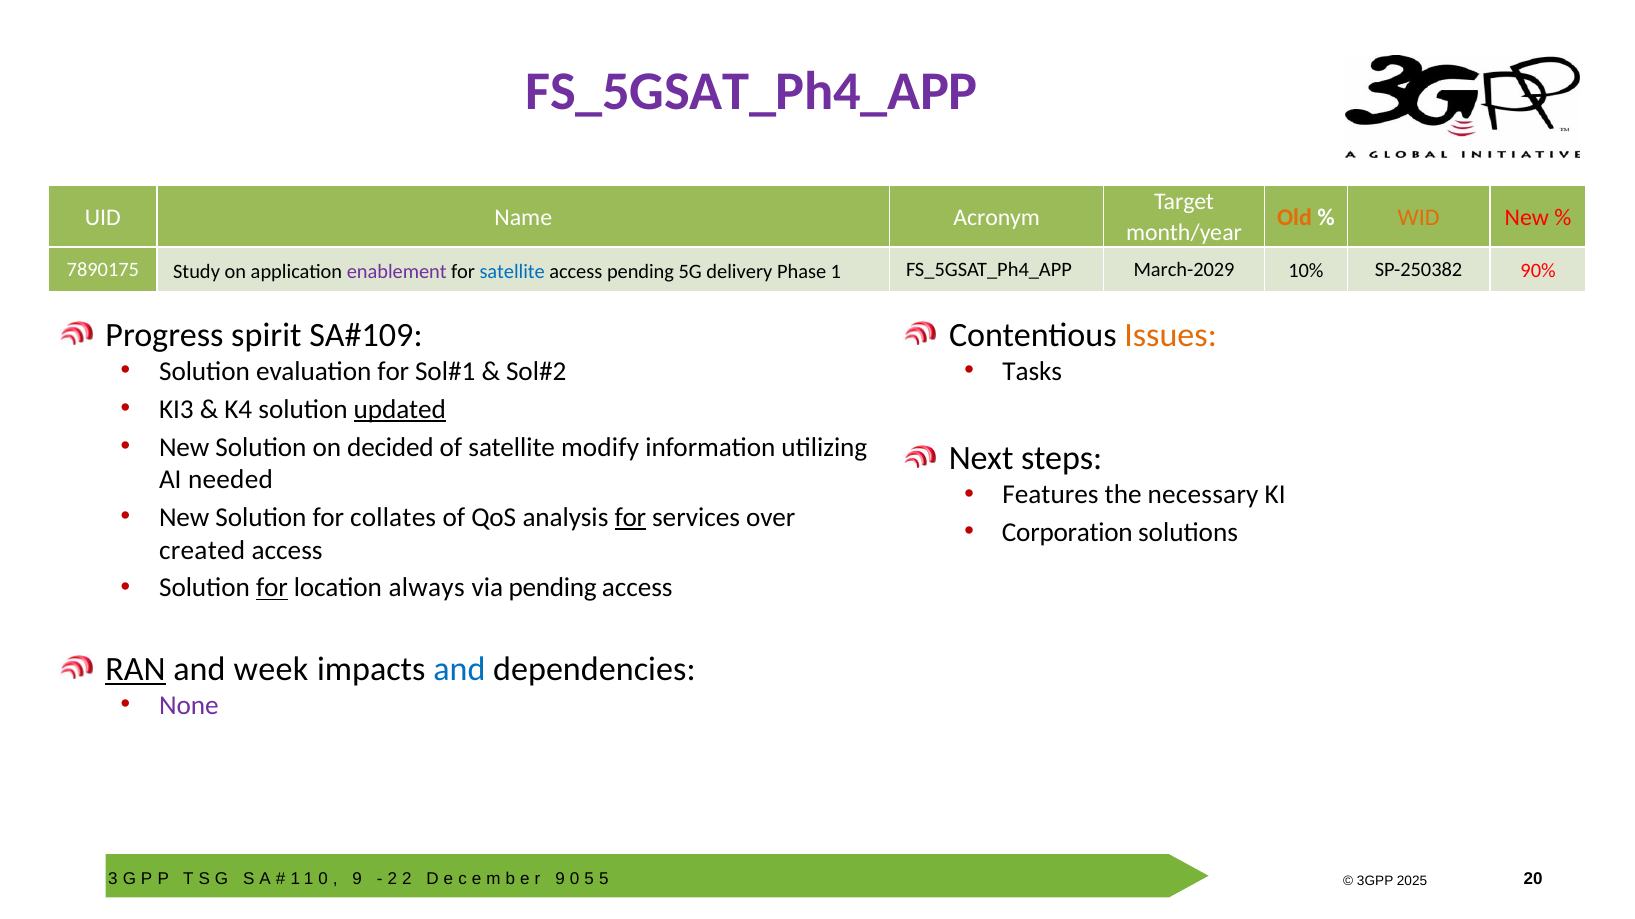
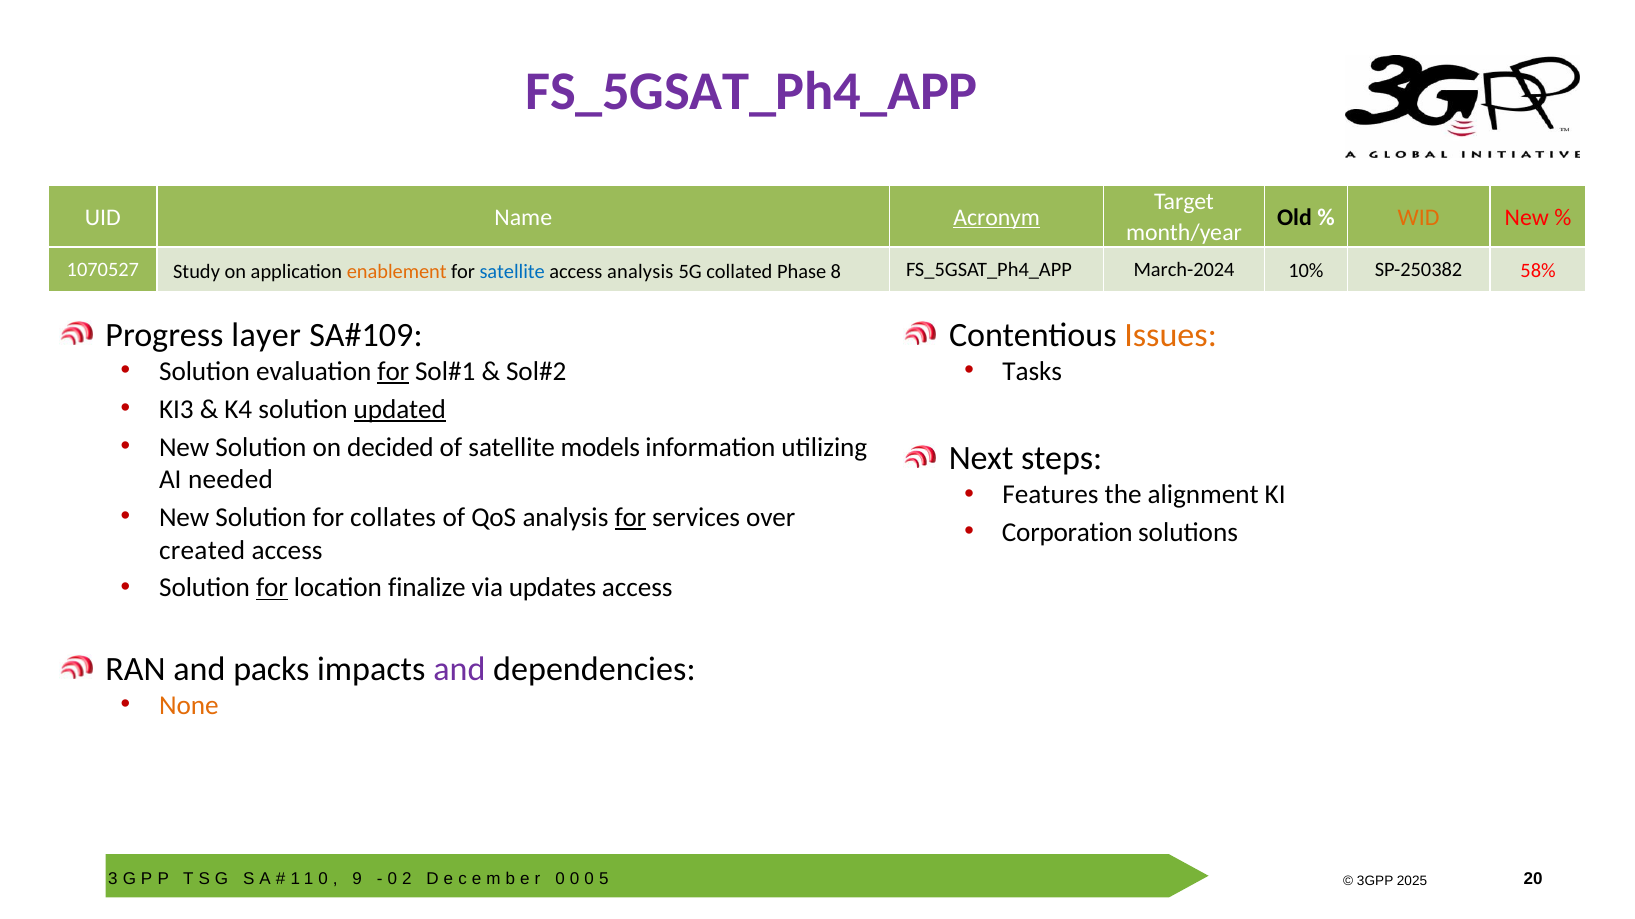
Acronym underline: none -> present
Old colour: orange -> black
7890175: 7890175 -> 1070527
enablement colour: purple -> orange
access pending: pending -> analysis
delivery: delivery -> collated
1: 1 -> 8
March-2029: March-2029 -> March-2024
90%: 90% -> 58%
spirit: spirit -> layer
for at (393, 372) underline: none -> present
modify: modify -> models
necessary: necessary -> alignment
always: always -> finalize
via pending: pending -> updates
RAN underline: present -> none
week: week -> packs
and at (459, 670) colour: blue -> purple
None colour: purple -> orange
2 at (392, 879): 2 -> 0
9 at (560, 879): 9 -> 0
5 at (589, 879): 5 -> 0
